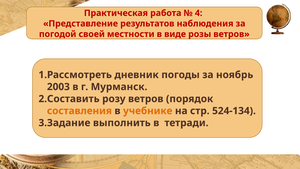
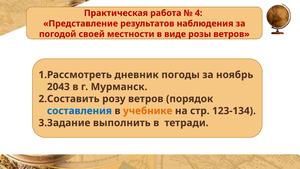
2003: 2003 -> 2043
составления colour: orange -> blue
524-134: 524-134 -> 123-134
